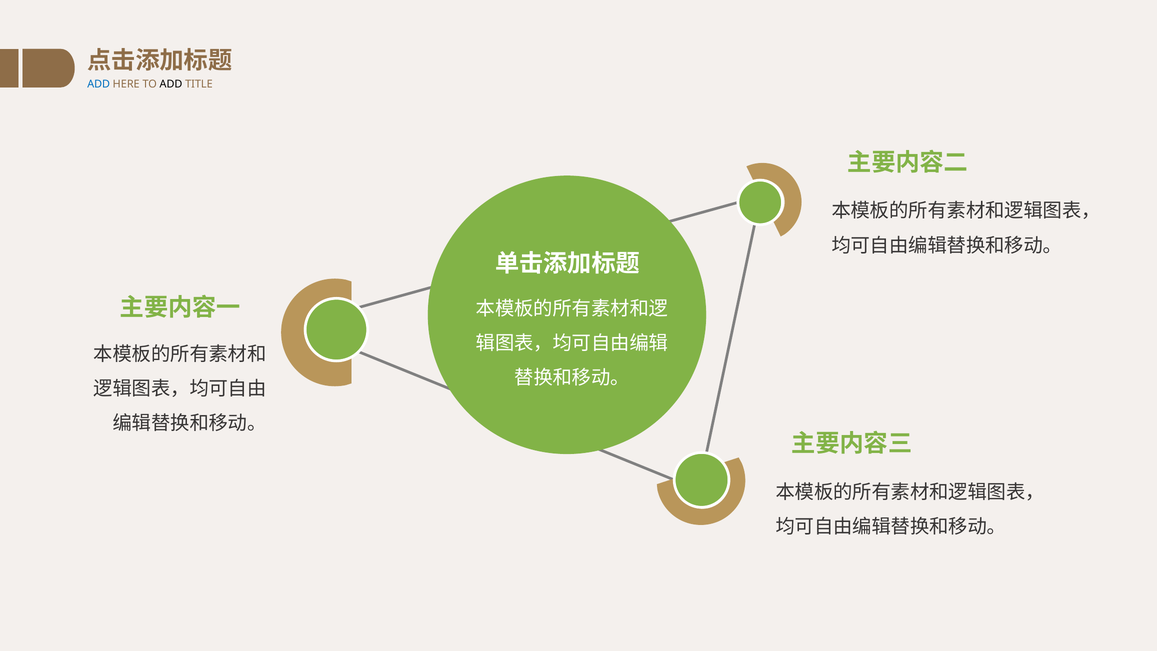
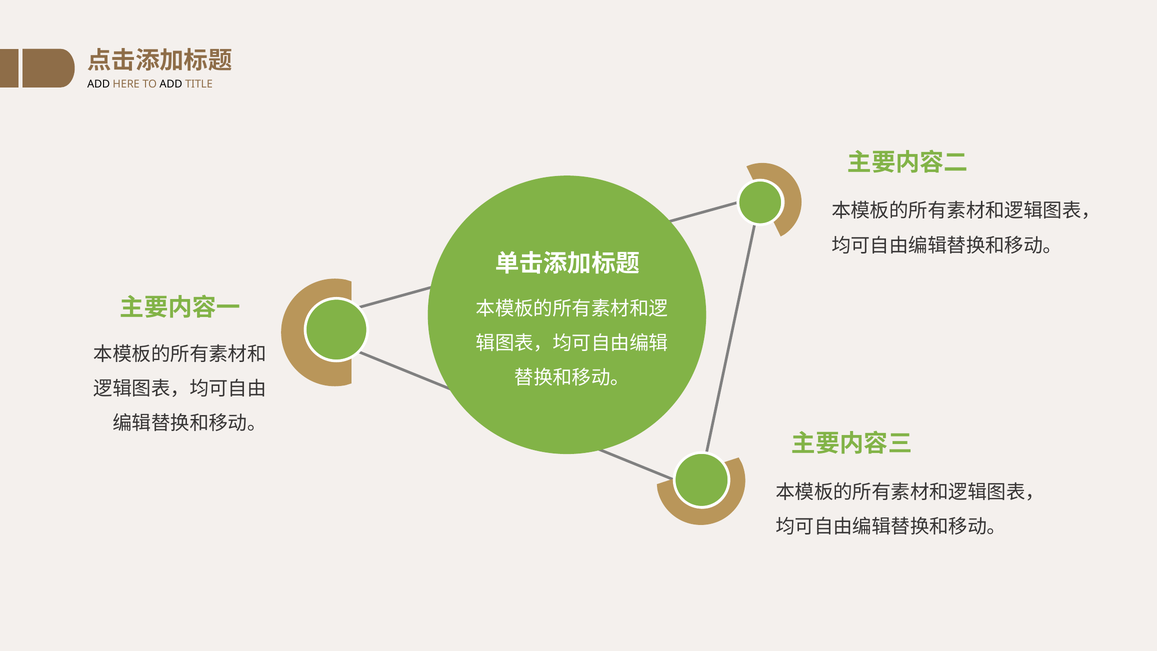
ADD at (99, 84) colour: blue -> black
